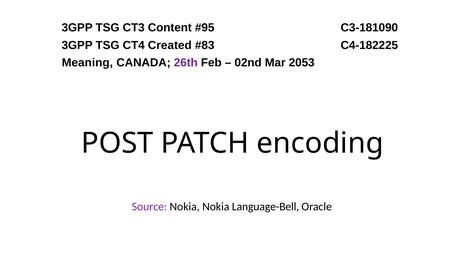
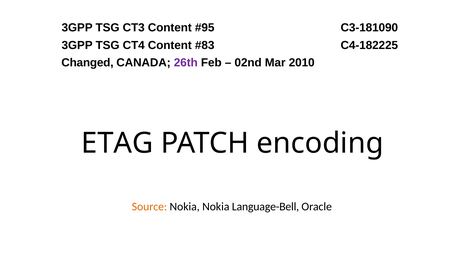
CT4 Created: Created -> Content
Meaning: Meaning -> Changed
2053: 2053 -> 2010
POST: POST -> ETAG
Source colour: purple -> orange
